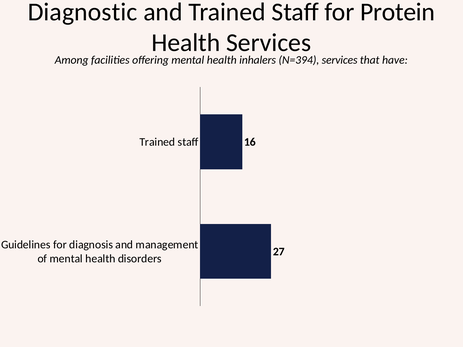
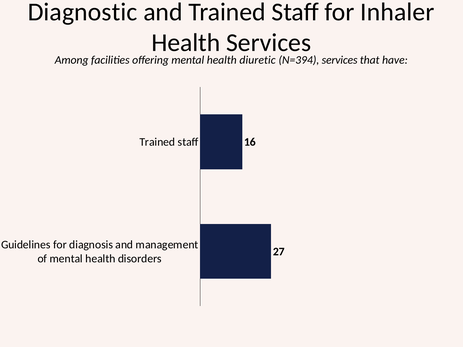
Protein: Protein -> Inhaler
inhalers: inhalers -> diuretic
